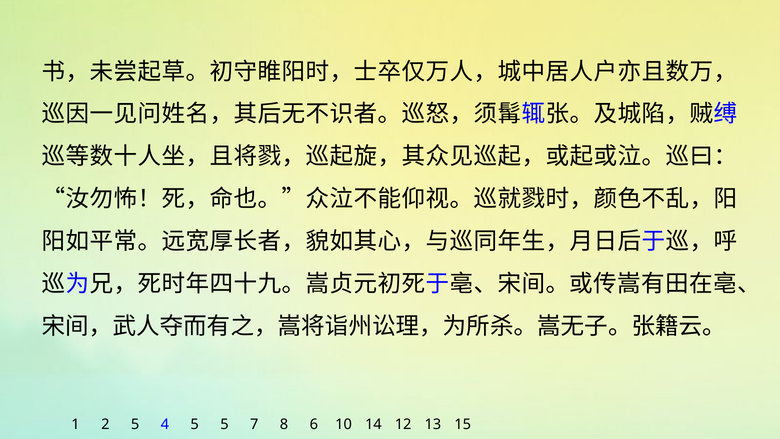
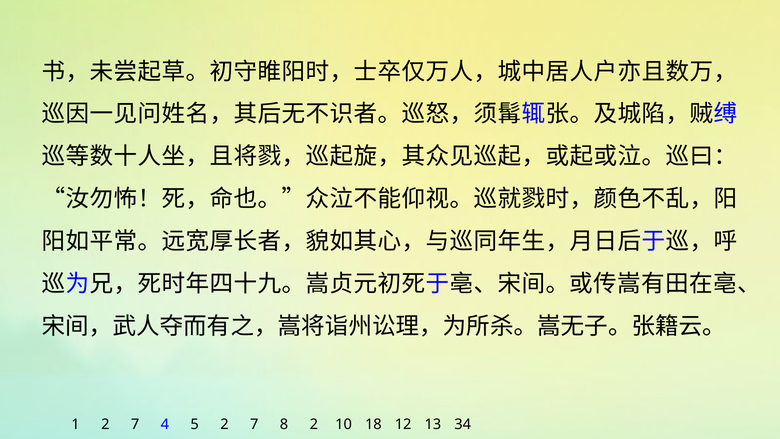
1 2 5: 5 -> 7
5 5: 5 -> 2
8 6: 6 -> 2
14: 14 -> 18
15: 15 -> 34
